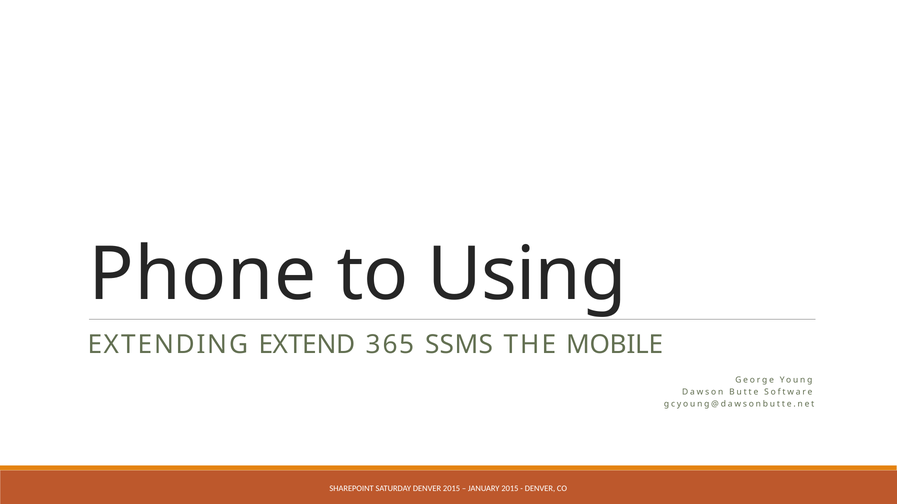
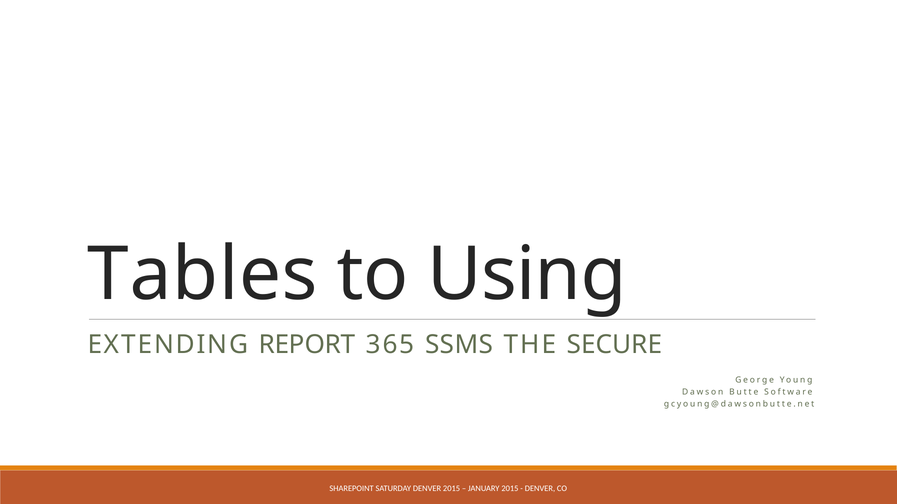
Phone: Phone -> Tables
EXTEND: EXTEND -> REPORT
MOBILE: MOBILE -> SECURE
